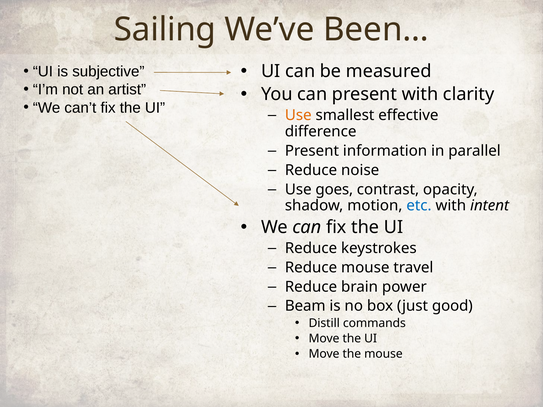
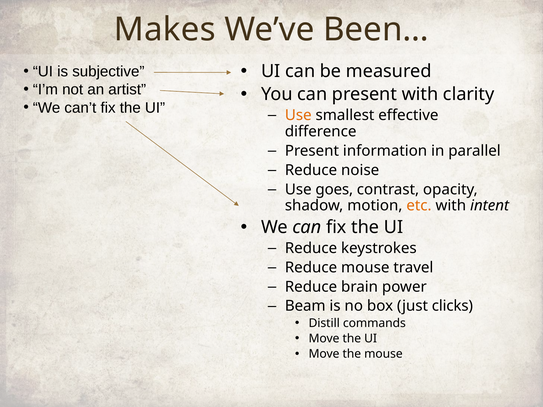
Sailing: Sailing -> Makes
etc colour: blue -> orange
good: good -> clicks
